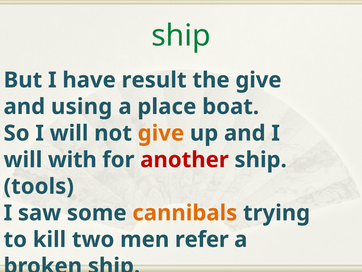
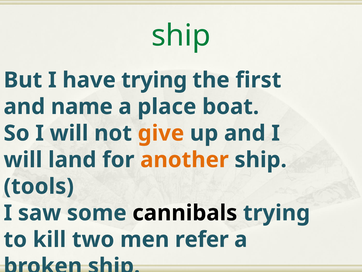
have result: result -> trying
the give: give -> first
using: using -> name
with: with -> land
another colour: red -> orange
cannibals colour: orange -> black
